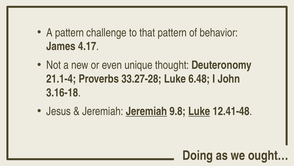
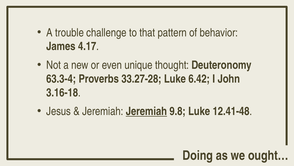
A pattern: pattern -> trouble
21.1-4: 21.1-4 -> 63.3-4
6.48: 6.48 -> 6.42
Luke at (199, 111) underline: present -> none
